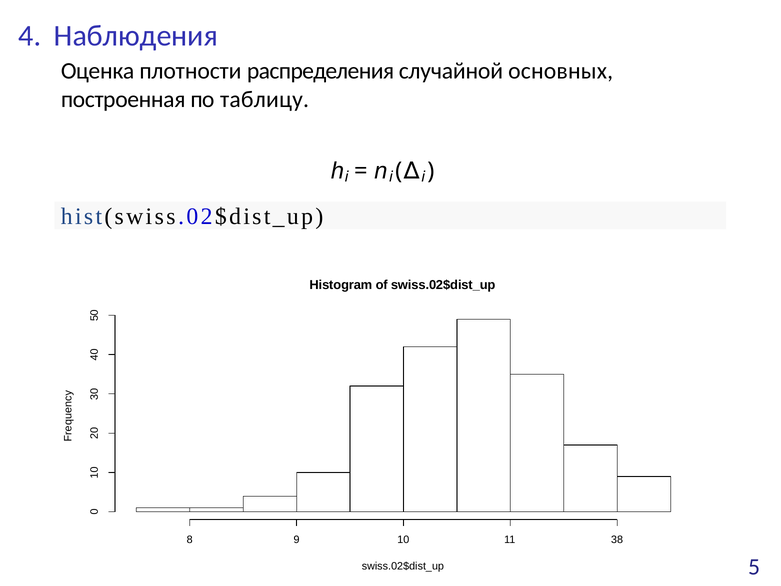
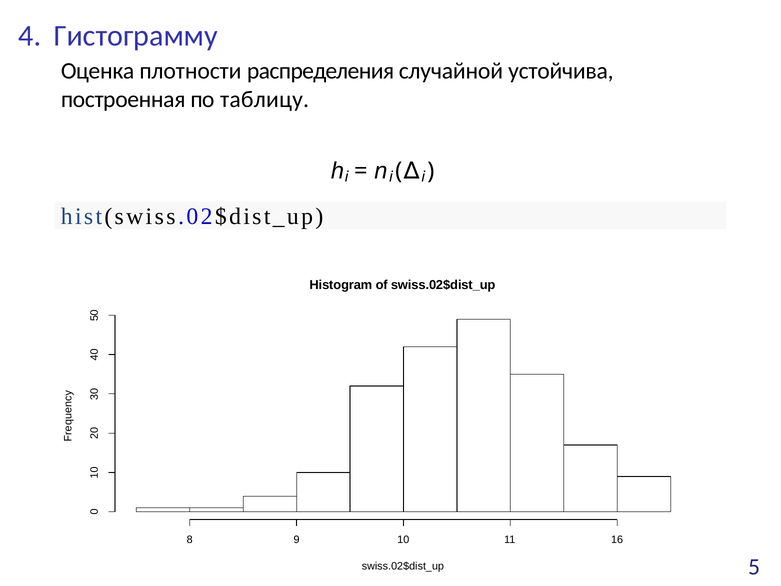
Наблюдения: Наблюдения -> Гистограмму
основных: основных -> устойчива
38: 38 -> 16
